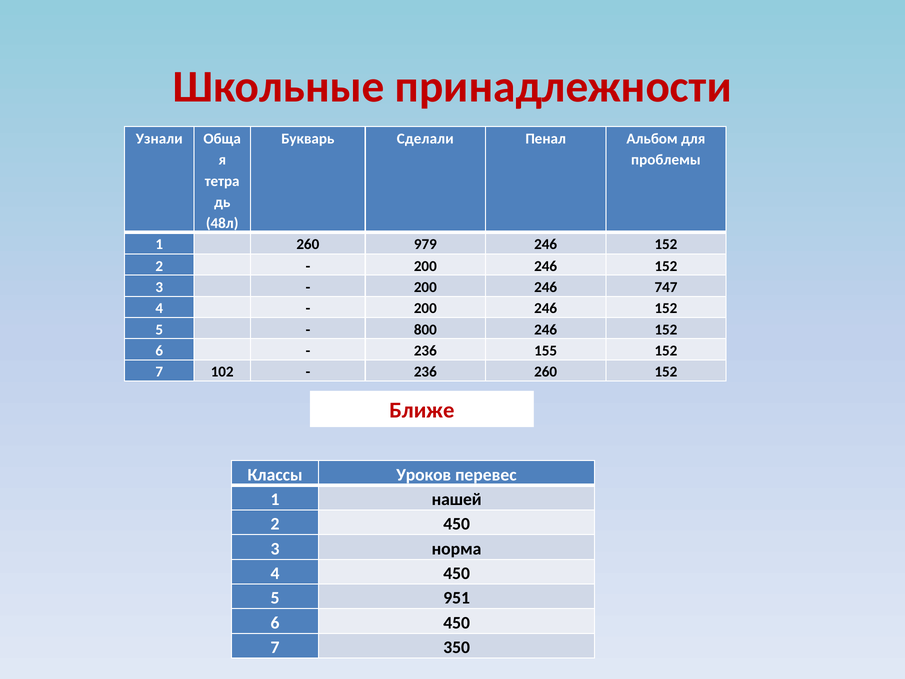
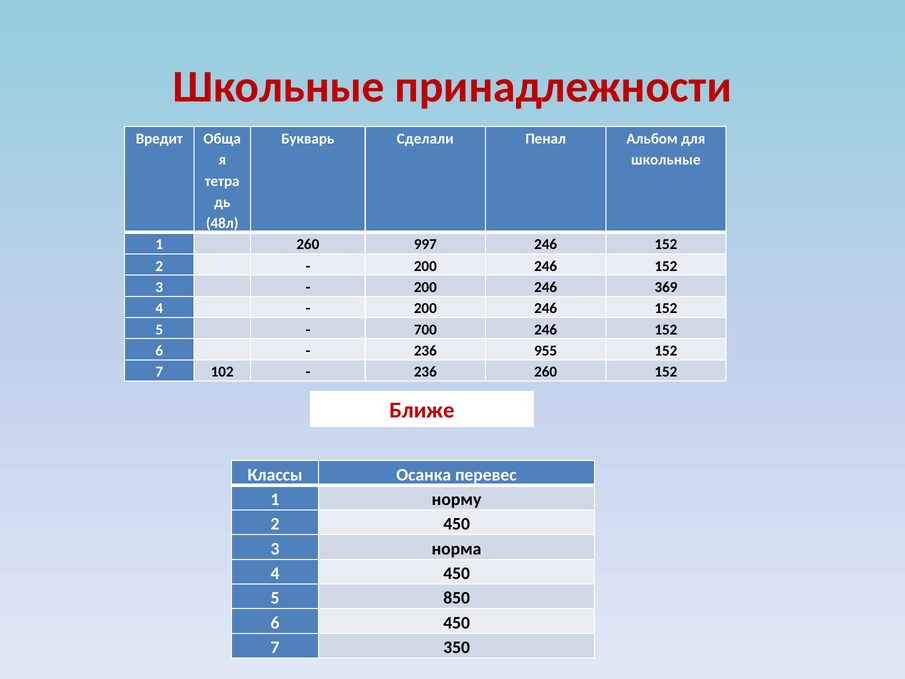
Узнали: Узнали -> Вредит
проблемы at (666, 160): проблемы -> школьные
979: 979 -> 997
747: 747 -> 369
800: 800 -> 700
155: 155 -> 955
Уроков: Уроков -> Осанка
нашей: нашей -> норму
951: 951 -> 850
